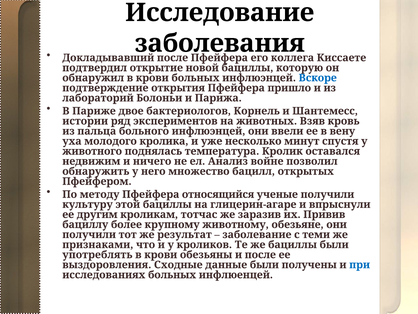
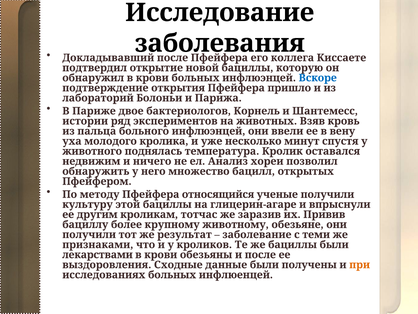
войне: войне -> хореи
употреблять: употреблять -> лекарствами
при colour: blue -> orange
